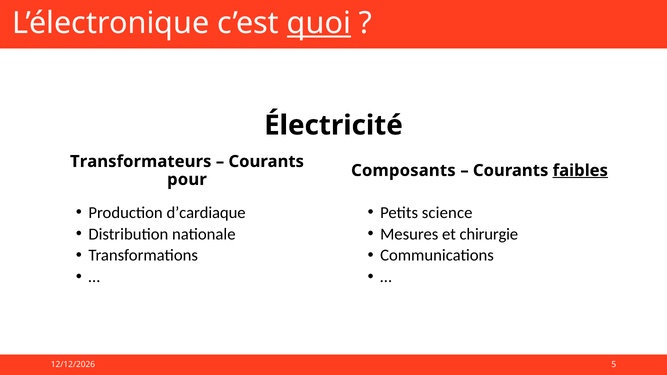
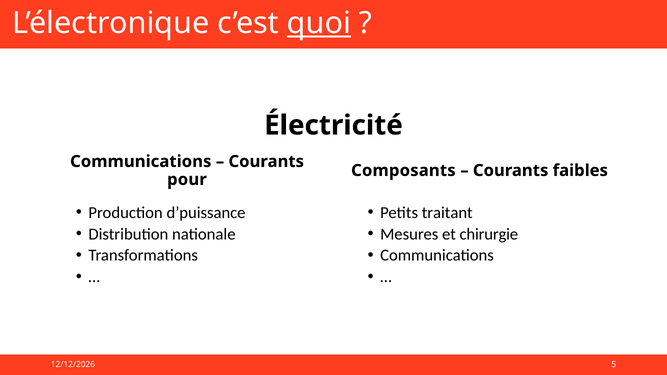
Transformateurs at (141, 162): Transformateurs -> Communications
faibles underline: present -> none
d’cardiaque: d’cardiaque -> d’puissance
science: science -> traitant
